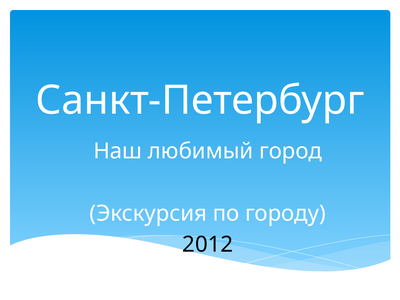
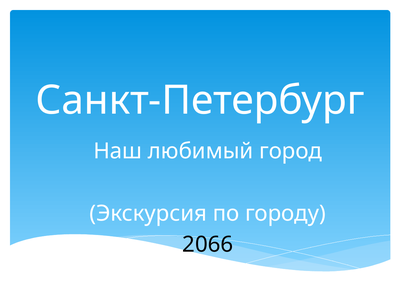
2012: 2012 -> 2066
